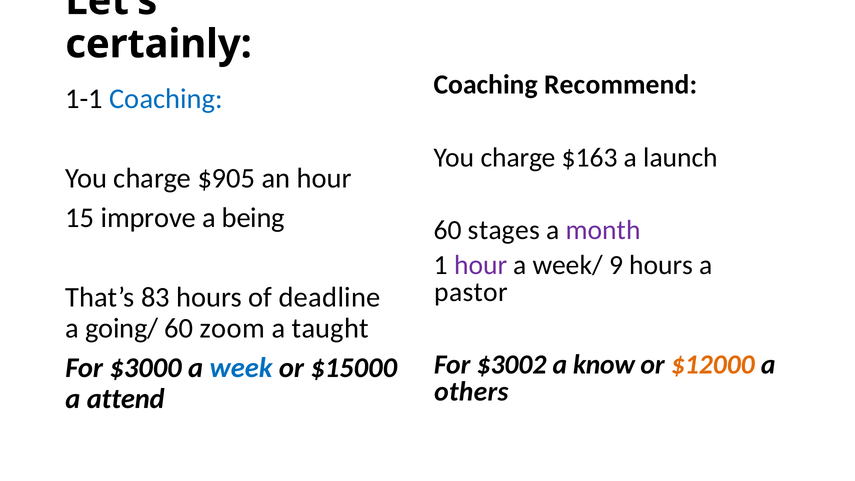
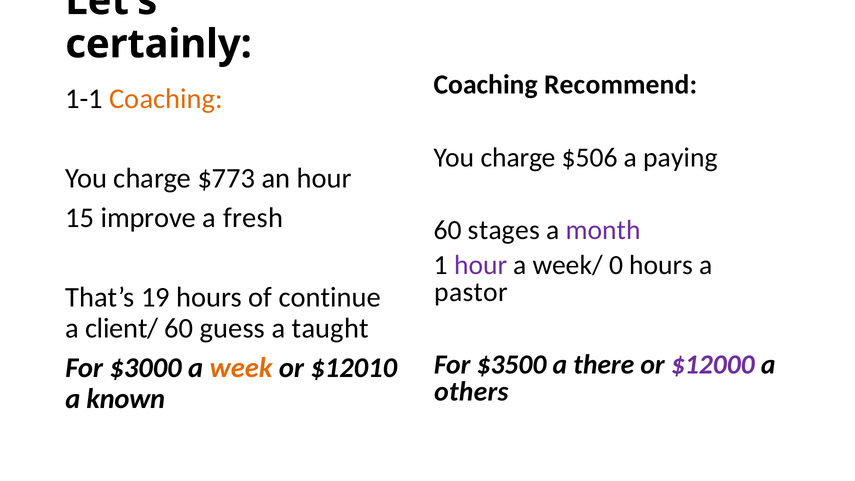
Coaching at (166, 99) colour: blue -> orange
$163: $163 -> $506
launch: launch -> paying
$905: $905 -> $773
being: being -> fresh
9: 9 -> 0
83: 83 -> 19
deadline: deadline -> continue
going/: going/ -> client/
zoom: zoom -> guess
$3002: $3002 -> $3500
know: know -> there
$12000 colour: orange -> purple
week colour: blue -> orange
$15000: $15000 -> $12010
attend: attend -> known
